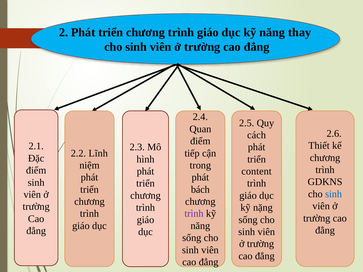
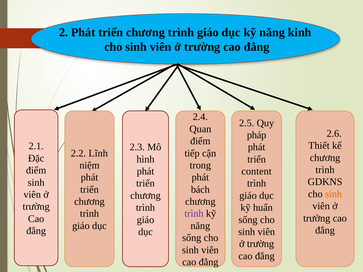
thay: thay -> kinh
cách: cách -> pháp
sinh at (334, 194) colour: blue -> orange
nặng: nặng -> huấn
